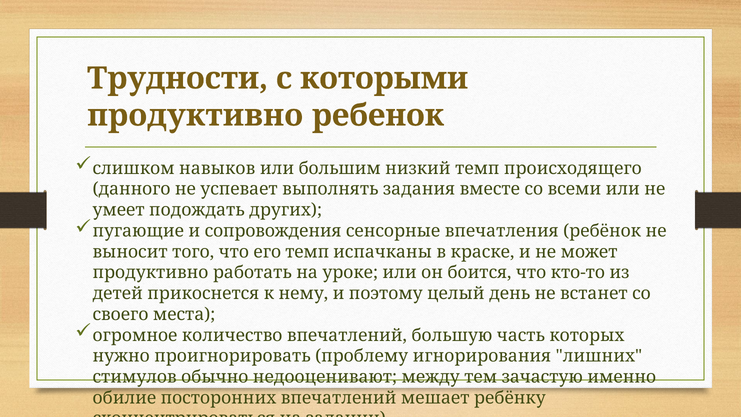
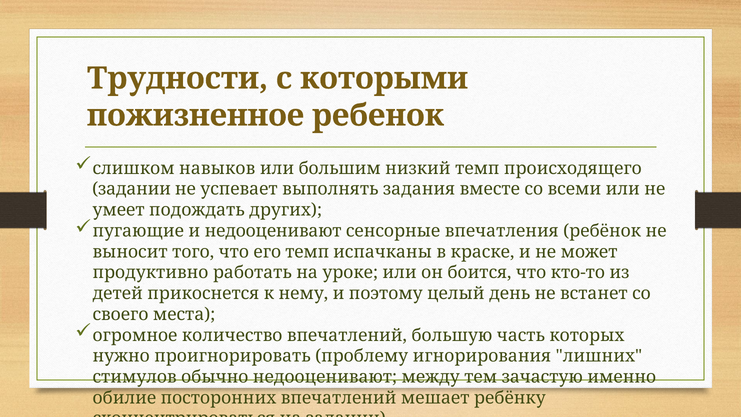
продуктивно at (195, 115): продуктивно -> пожизненное
данного at (132, 189): данного -> задании
и сопровождения: сопровождения -> недооценивают
